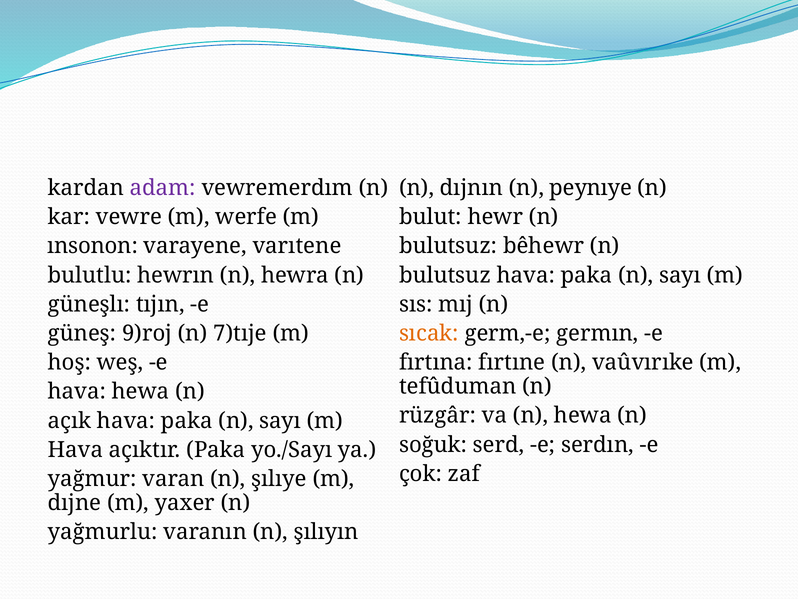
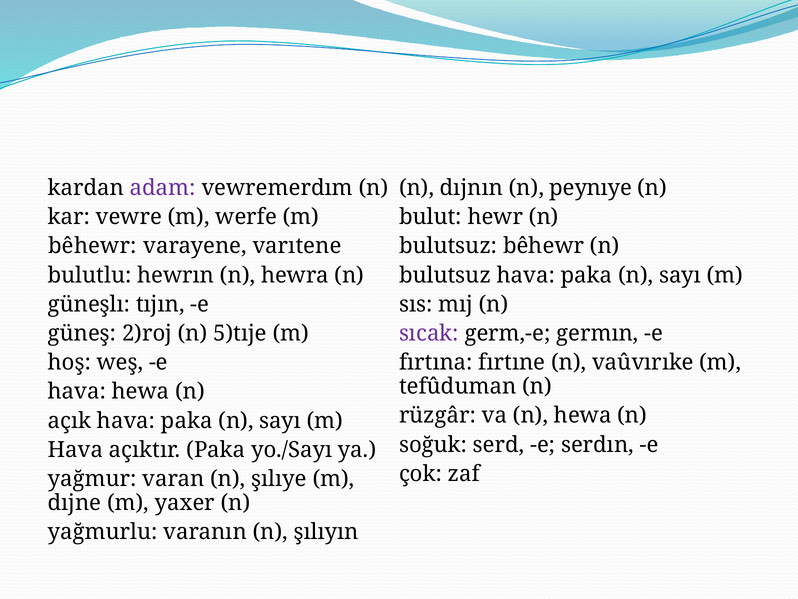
ınsonon at (93, 246): ınsonon -> bêhewr
9)roj: 9)roj -> 2)roj
7)tıje: 7)tıje -> 5)tıje
sıcak colour: orange -> purple
